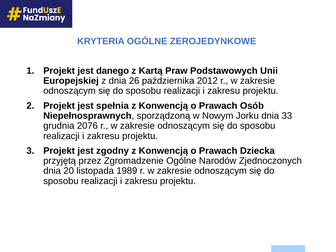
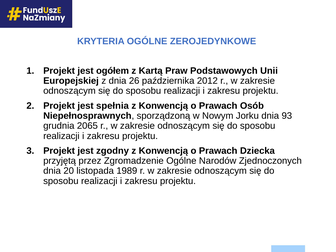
danego: danego -> ogółem
33: 33 -> 93
2076: 2076 -> 2065
